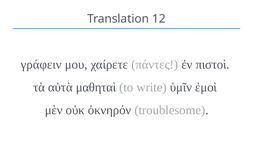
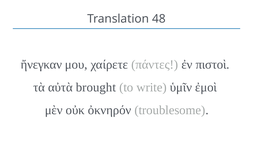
12: 12 -> 48
γράφειν: γράφειν -> ἤνεγκαν
μαθηταὶ: μαθηταὶ -> brought
